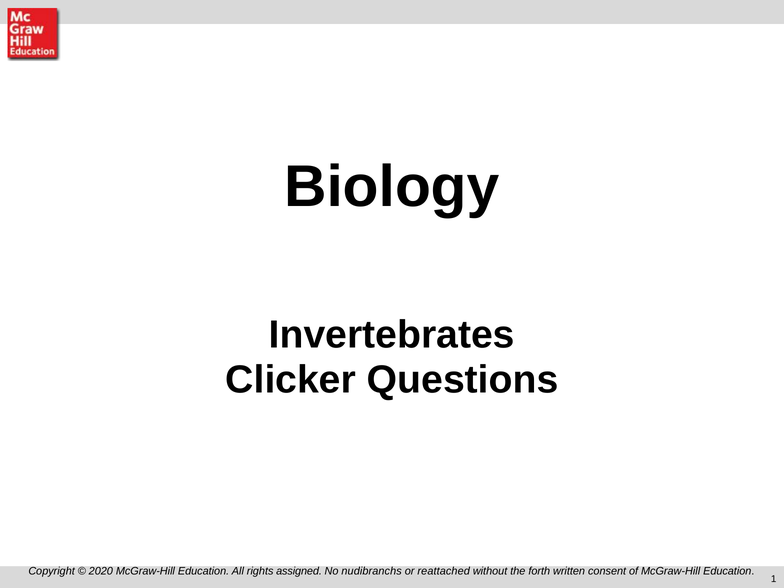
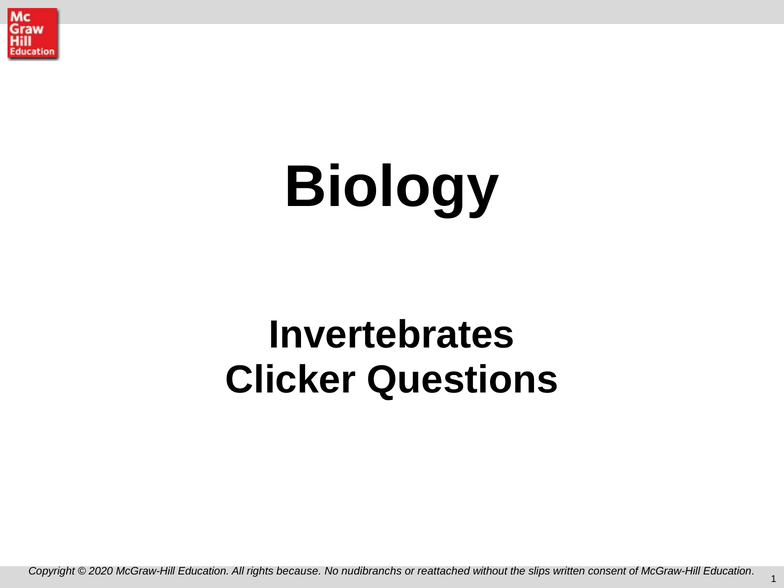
assigned: assigned -> because
forth: forth -> slips
